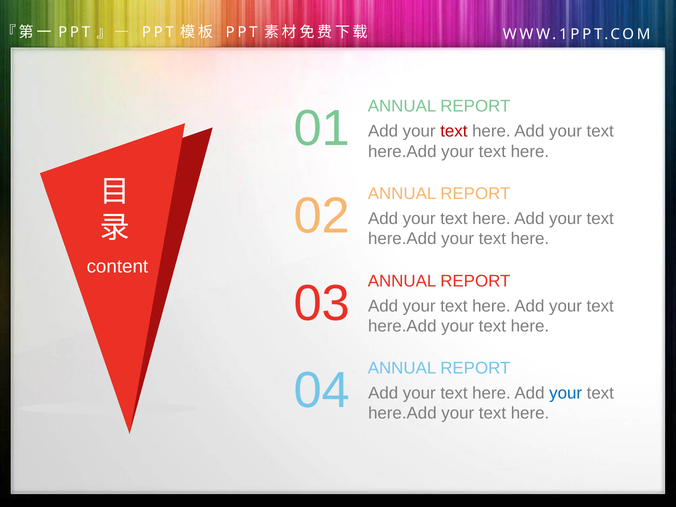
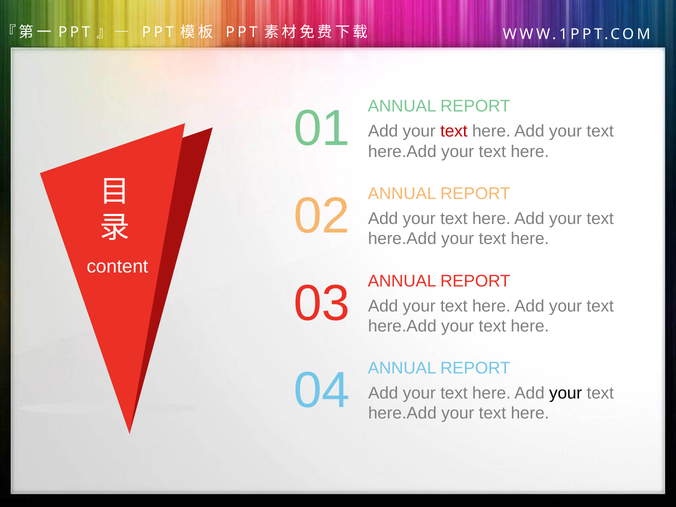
your at (566, 393) colour: blue -> black
